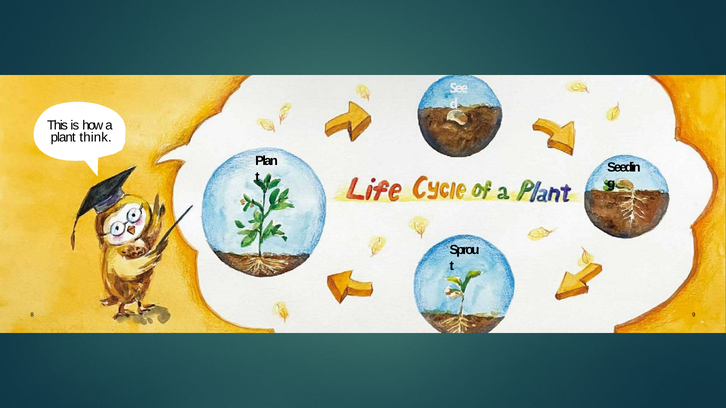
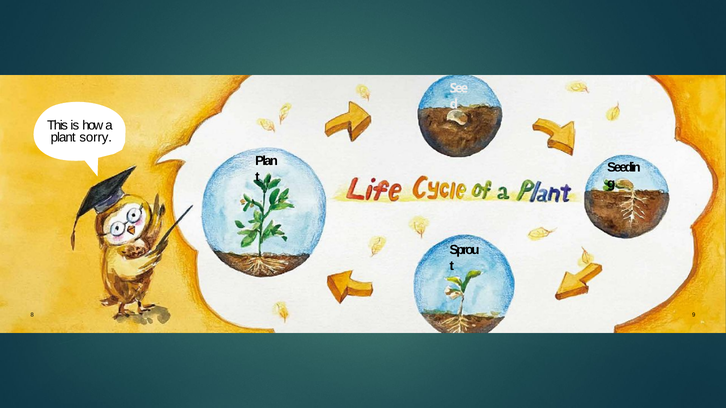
think: think -> sorry
